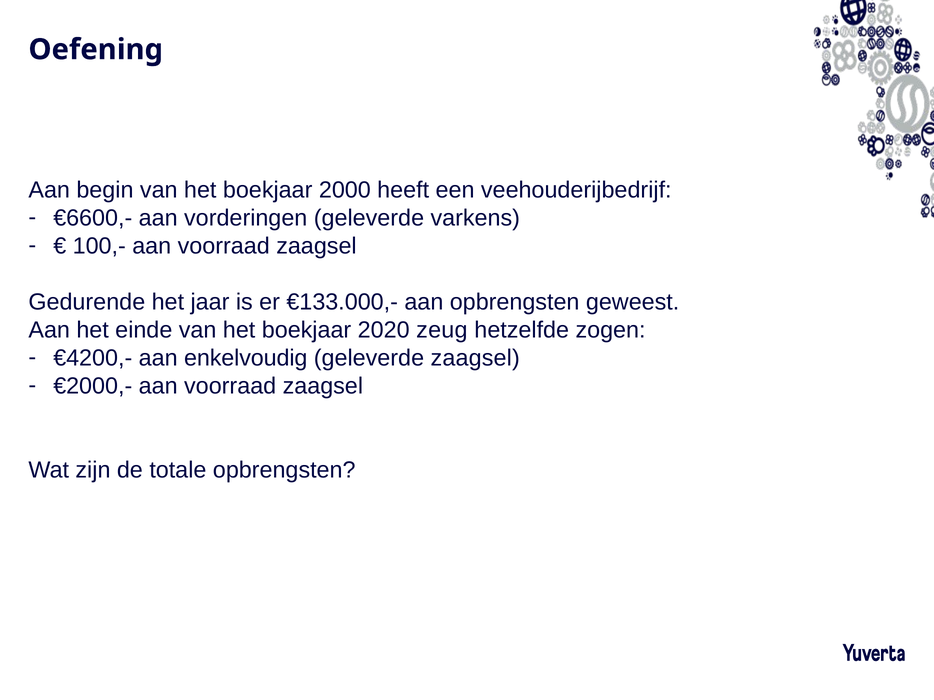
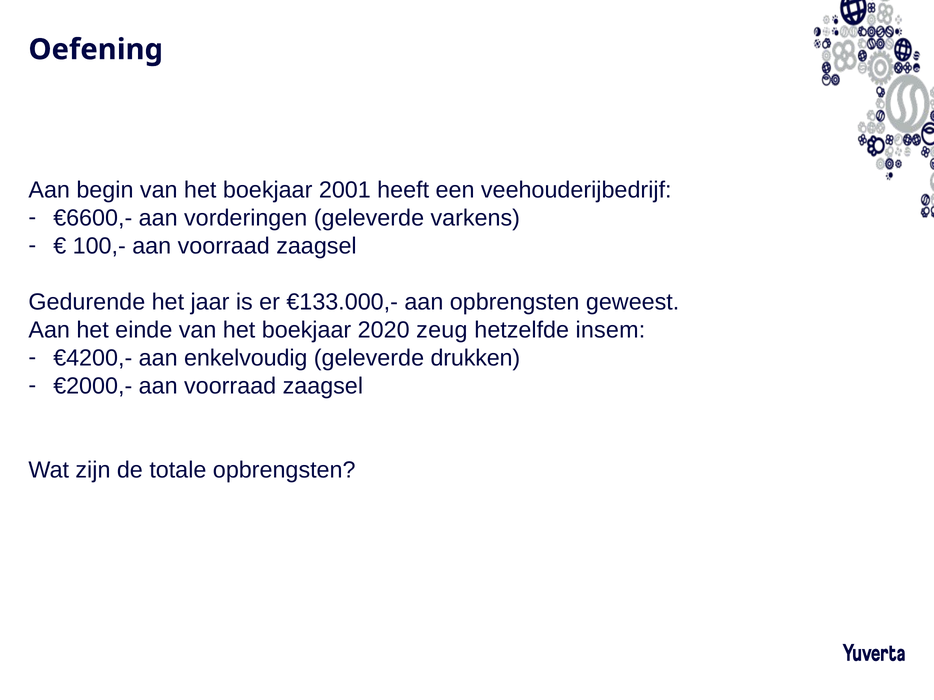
2000: 2000 -> 2001
zogen: zogen -> insem
geleverde zaagsel: zaagsel -> drukken
